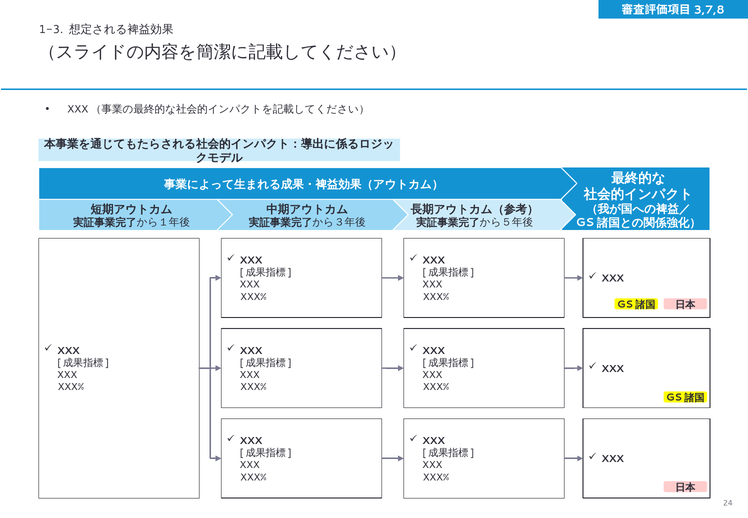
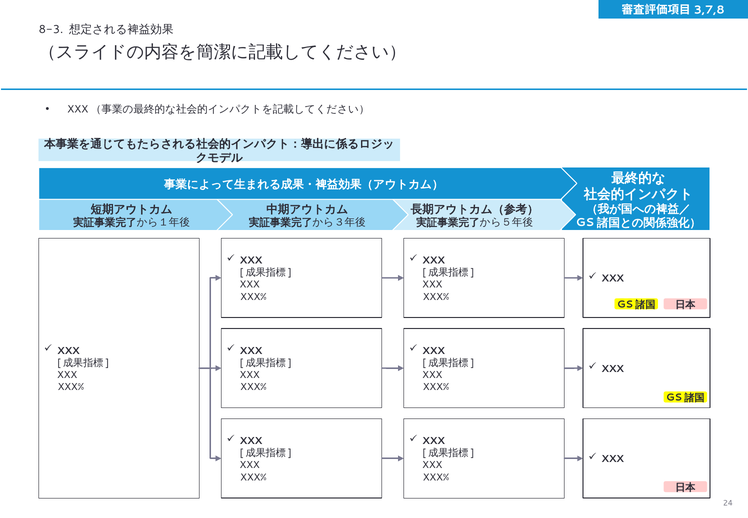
1-3: 1-3 -> 8-3
